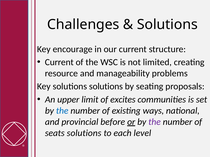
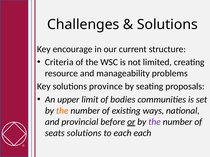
Current at (59, 62): Current -> Criteria
solutions solutions: solutions -> province
excites: excites -> bodies
the at (62, 111) colour: blue -> orange
each level: level -> each
